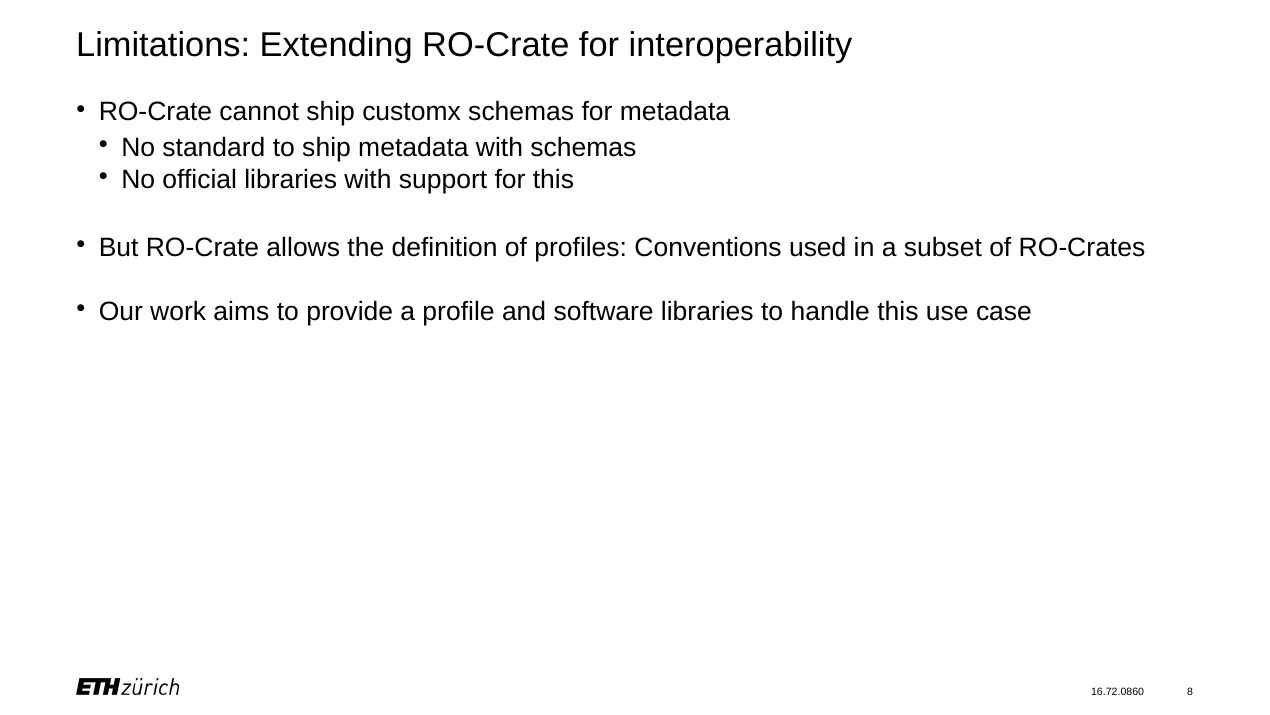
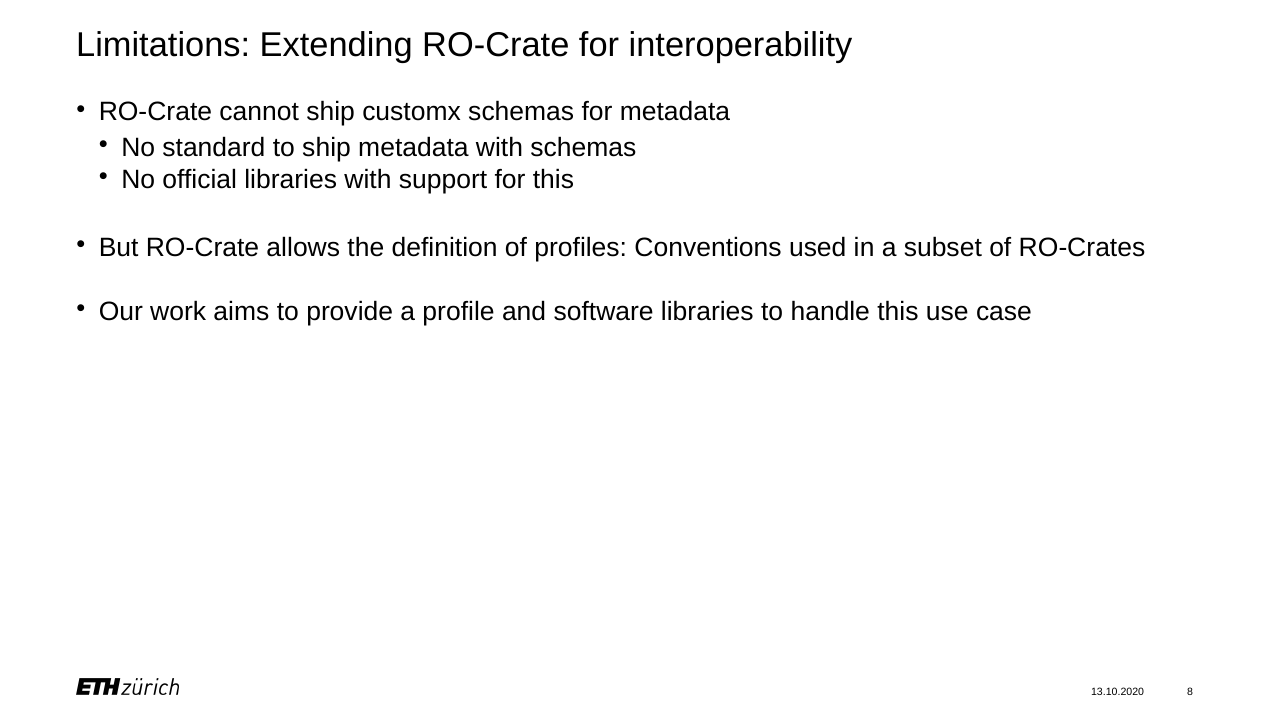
16.72.0860: 16.72.0860 -> 13.10.2020
